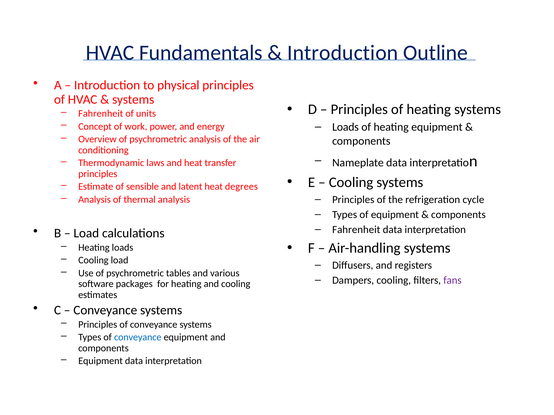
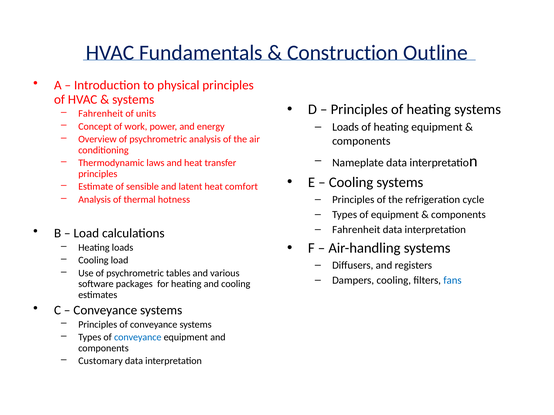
Introduction at (343, 53): Introduction -> Construction
degrees: degrees -> comfort
thermal analysis: analysis -> hotness
fans colour: purple -> blue
Equipment at (101, 361): Equipment -> Customary
